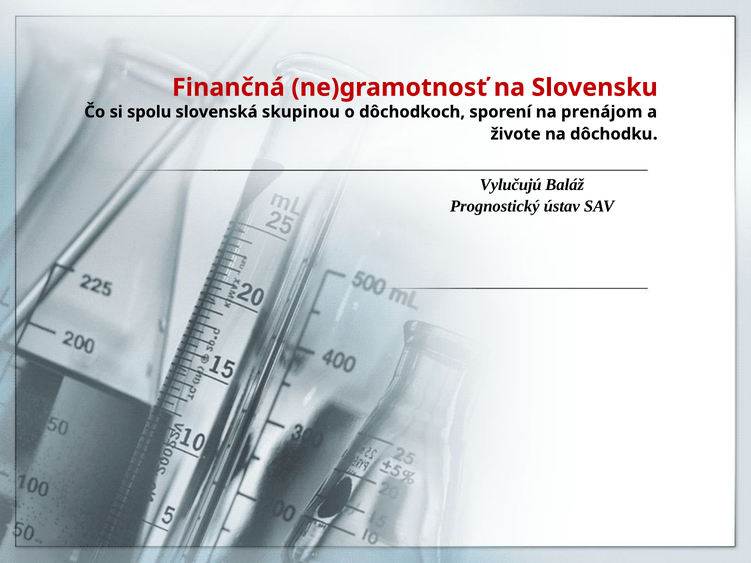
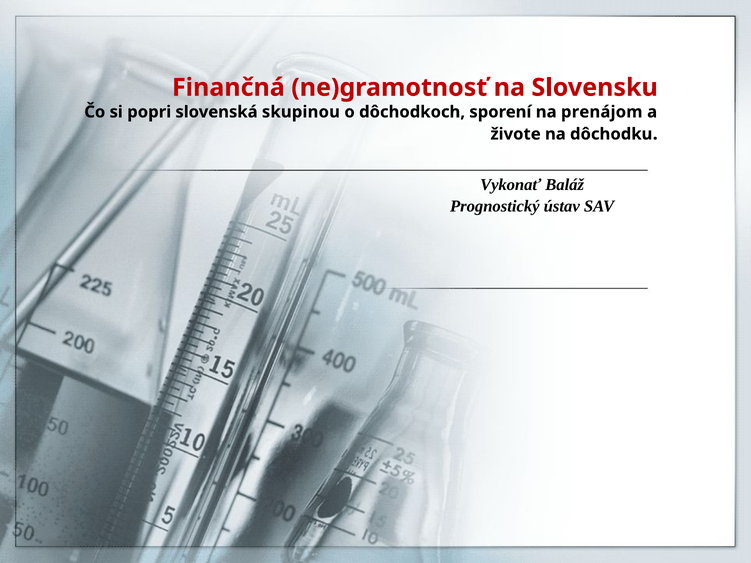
spolu: spolu -> popri
Vylučujú: Vylučujú -> Vykonať
